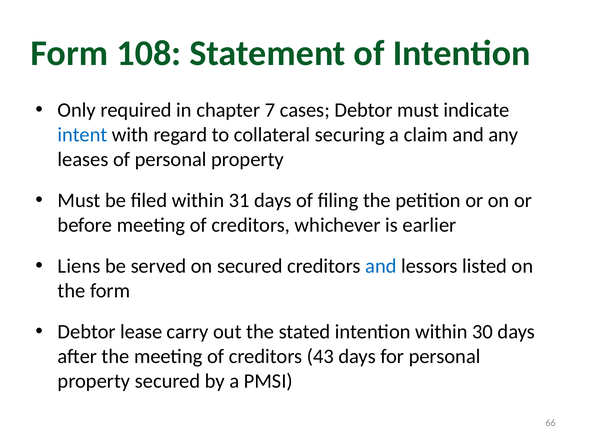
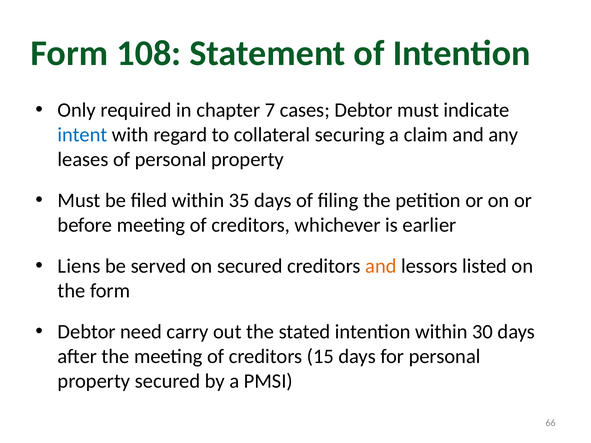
31: 31 -> 35
and at (381, 266) colour: blue -> orange
lease: lease -> need
43: 43 -> 15
